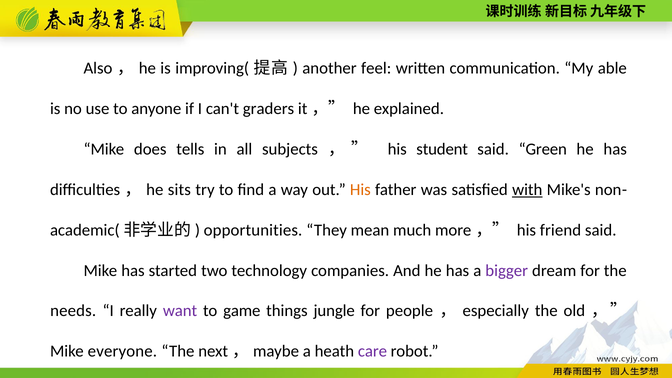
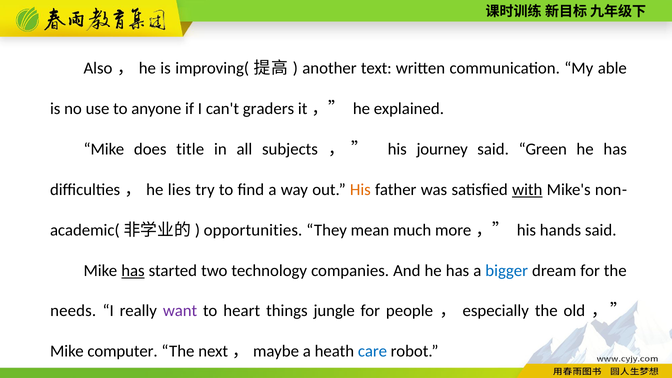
feel: feel -> text
tells: tells -> title
student: student -> journey
sits: sits -> lies
friend: friend -> hands
has at (133, 271) underline: none -> present
bigger colour: purple -> blue
game: game -> heart
everyone: everyone -> computer
care colour: purple -> blue
